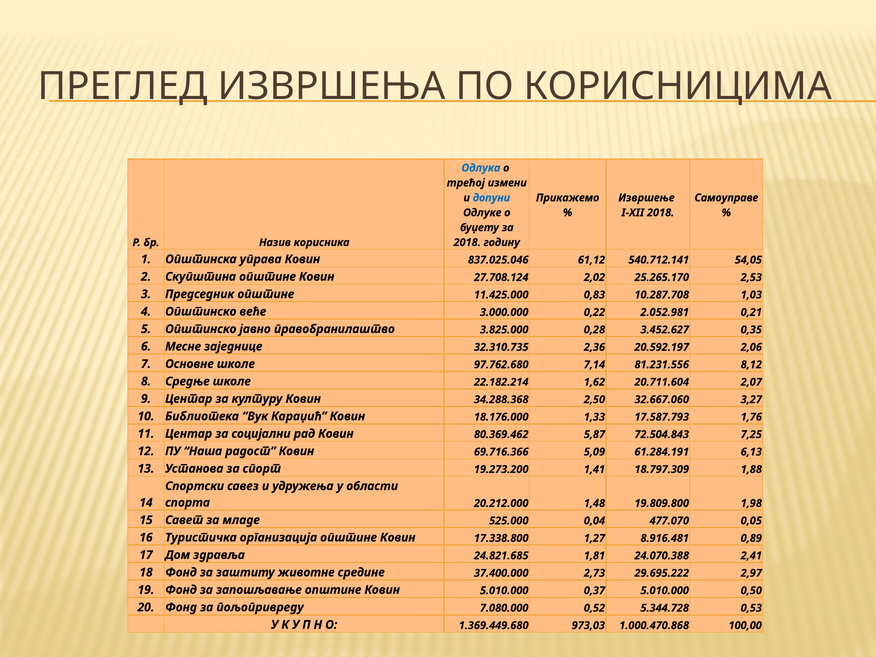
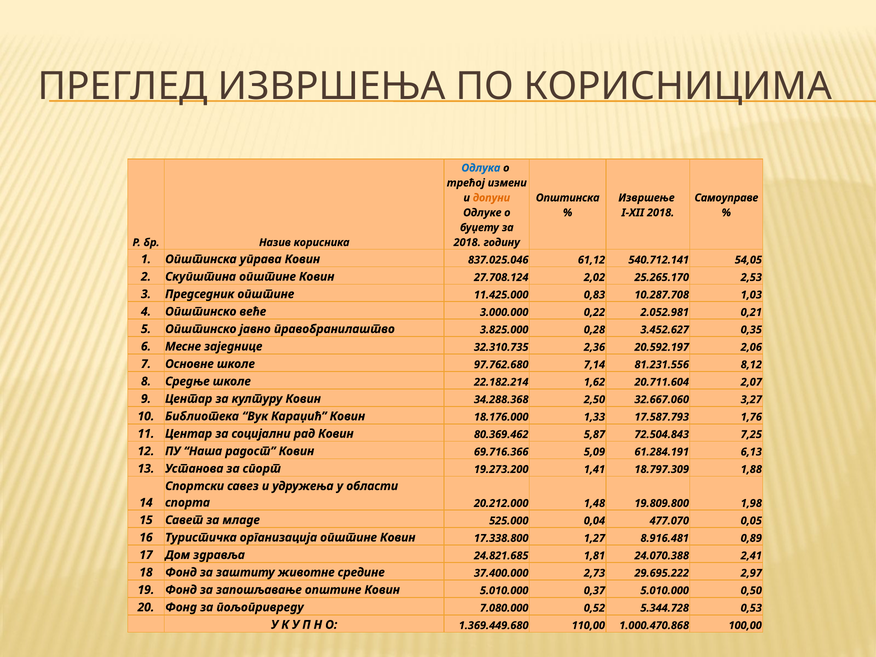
допуни colour: blue -> orange
Прикажемо at (568, 198): Прикажемо -> Општинска
973,03: 973,03 -> 110,00
